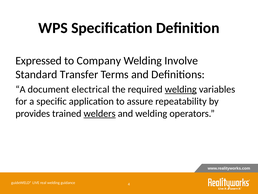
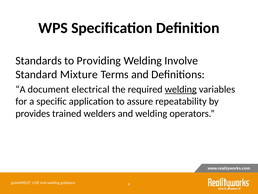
Expressed: Expressed -> Standards
Company: Company -> Providing
Transfer: Transfer -> Mixture
welders underline: present -> none
